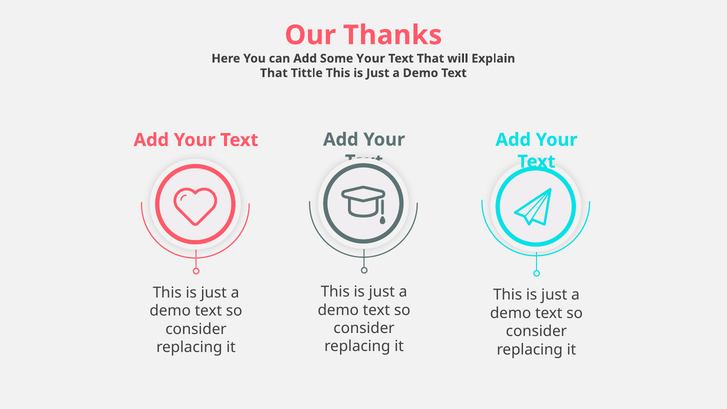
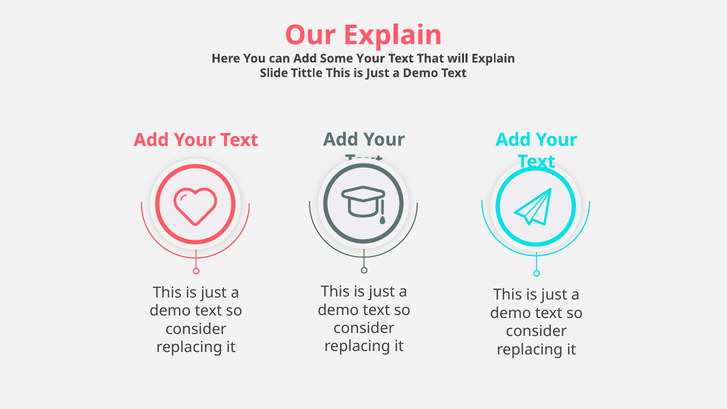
Our Thanks: Thanks -> Explain
That at (274, 73): That -> Slide
